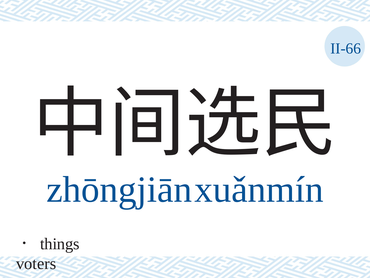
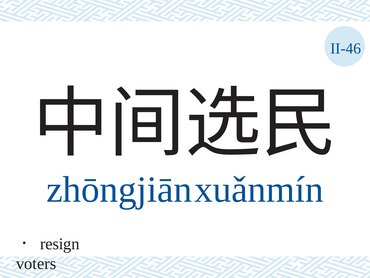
II-66: II-66 -> II-46
things: things -> resign
